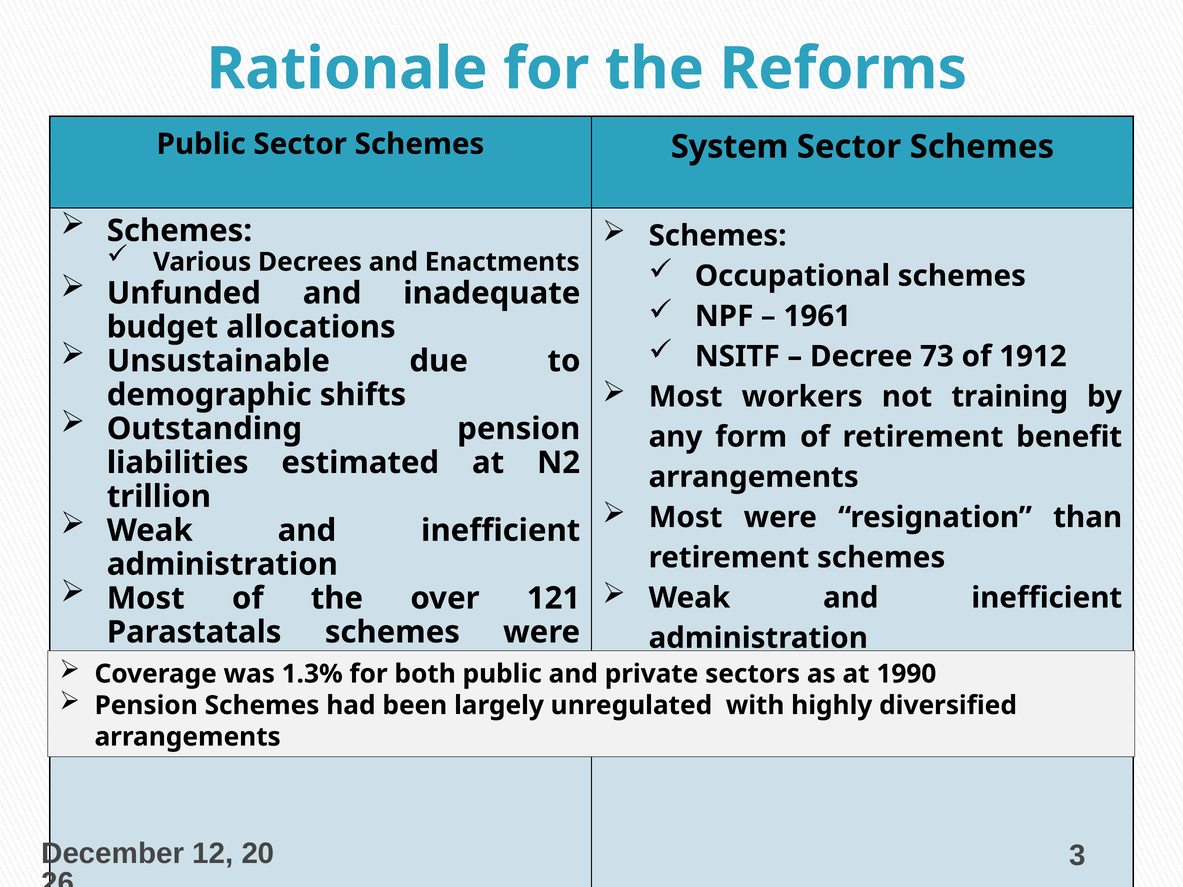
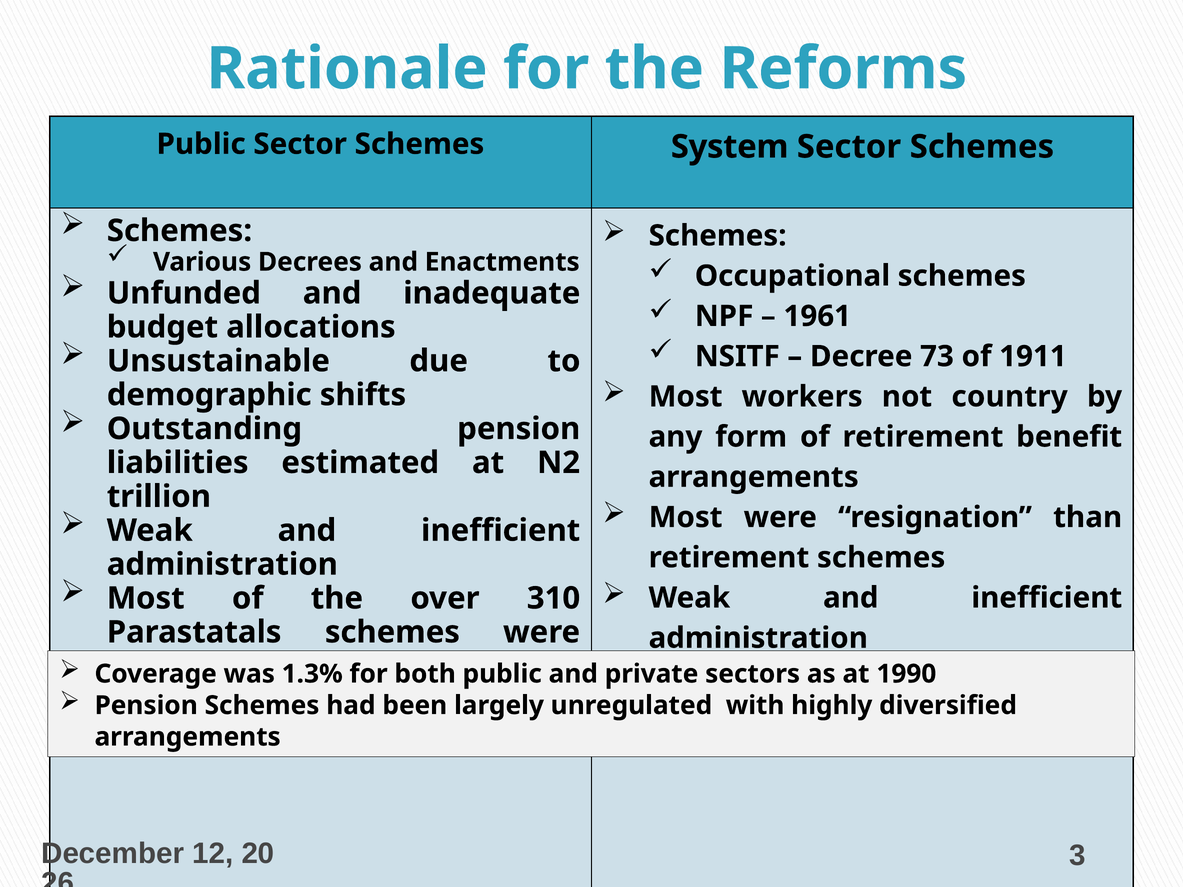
1912: 1912 -> 1911
training: training -> country
121: 121 -> 310
